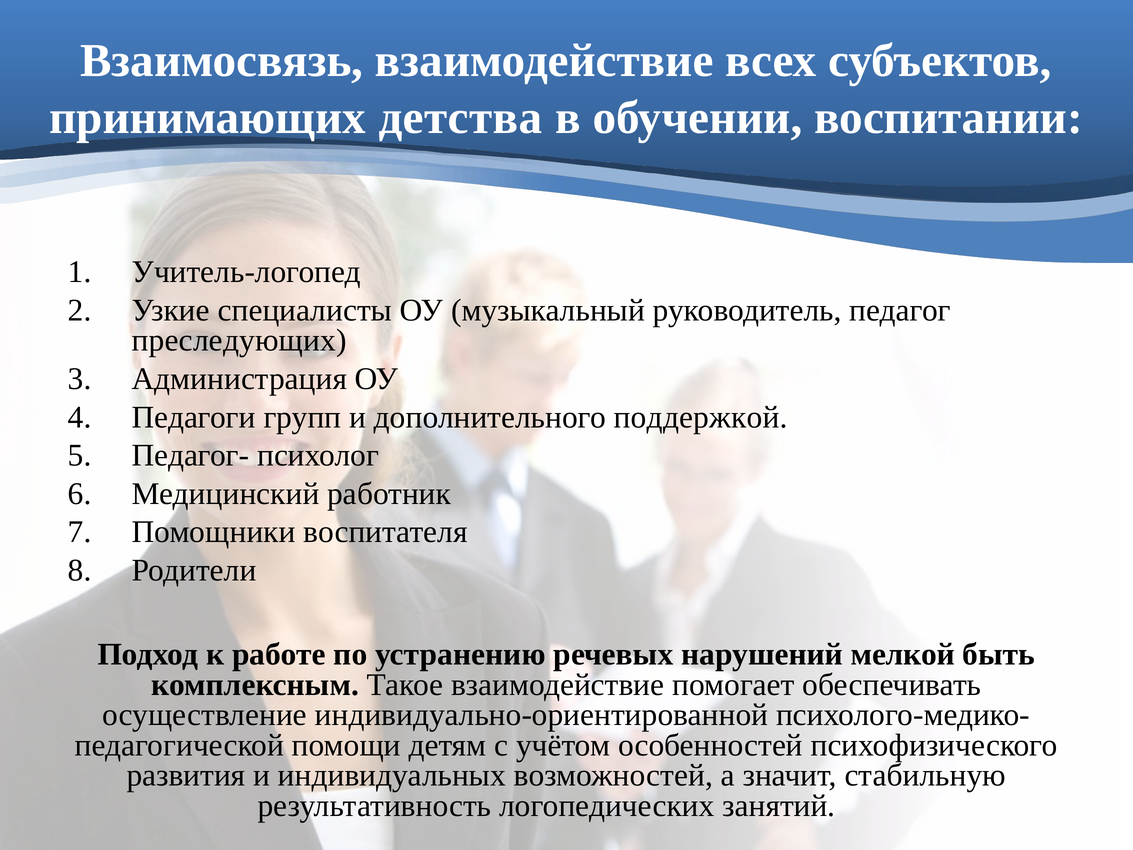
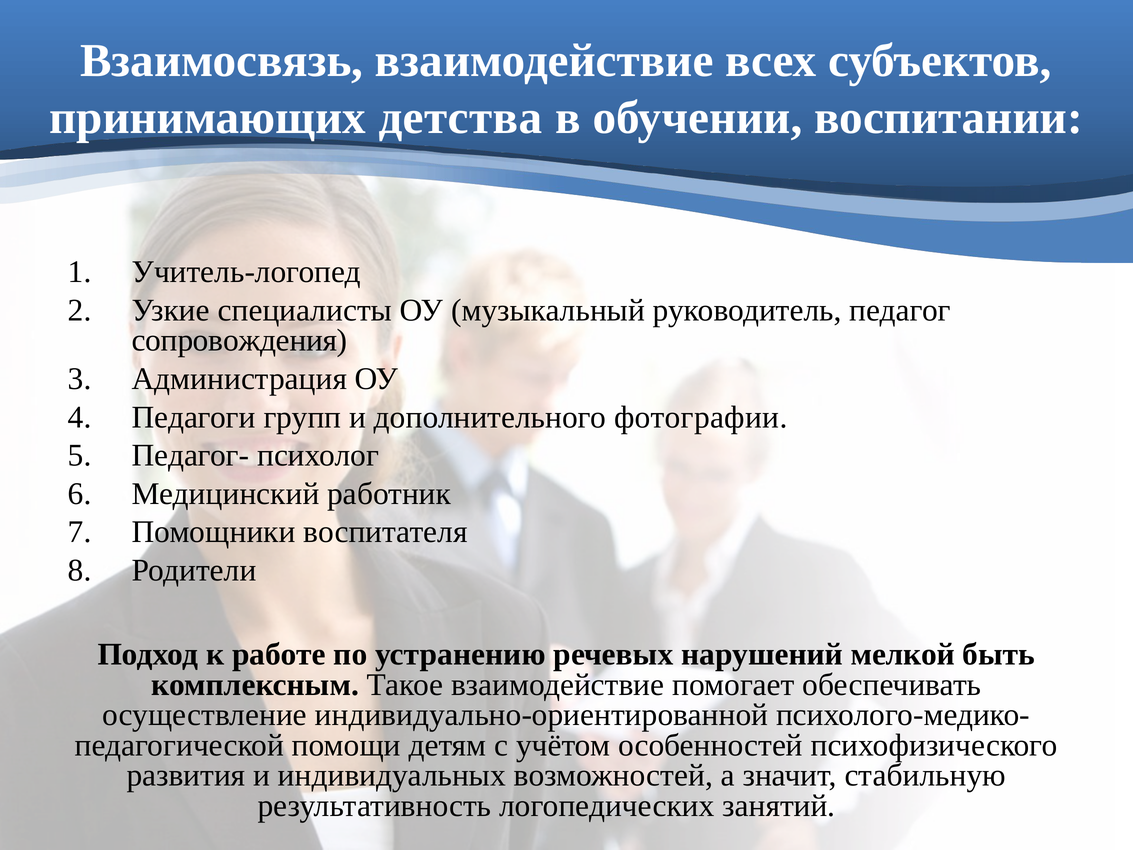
преследующих: преследующих -> сопровождения
поддержкой: поддержкой -> фотографии
